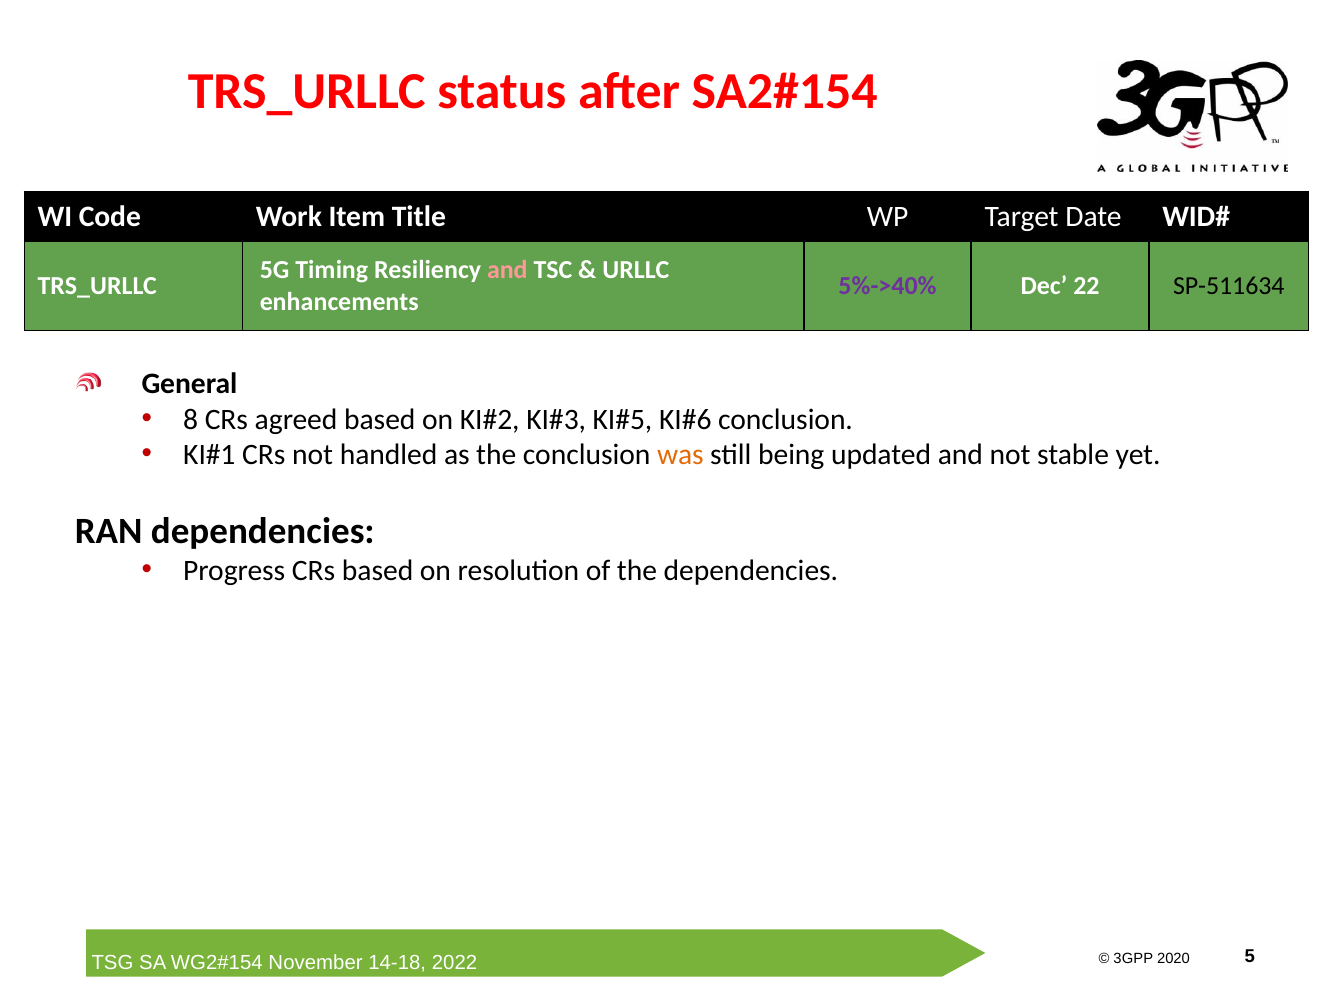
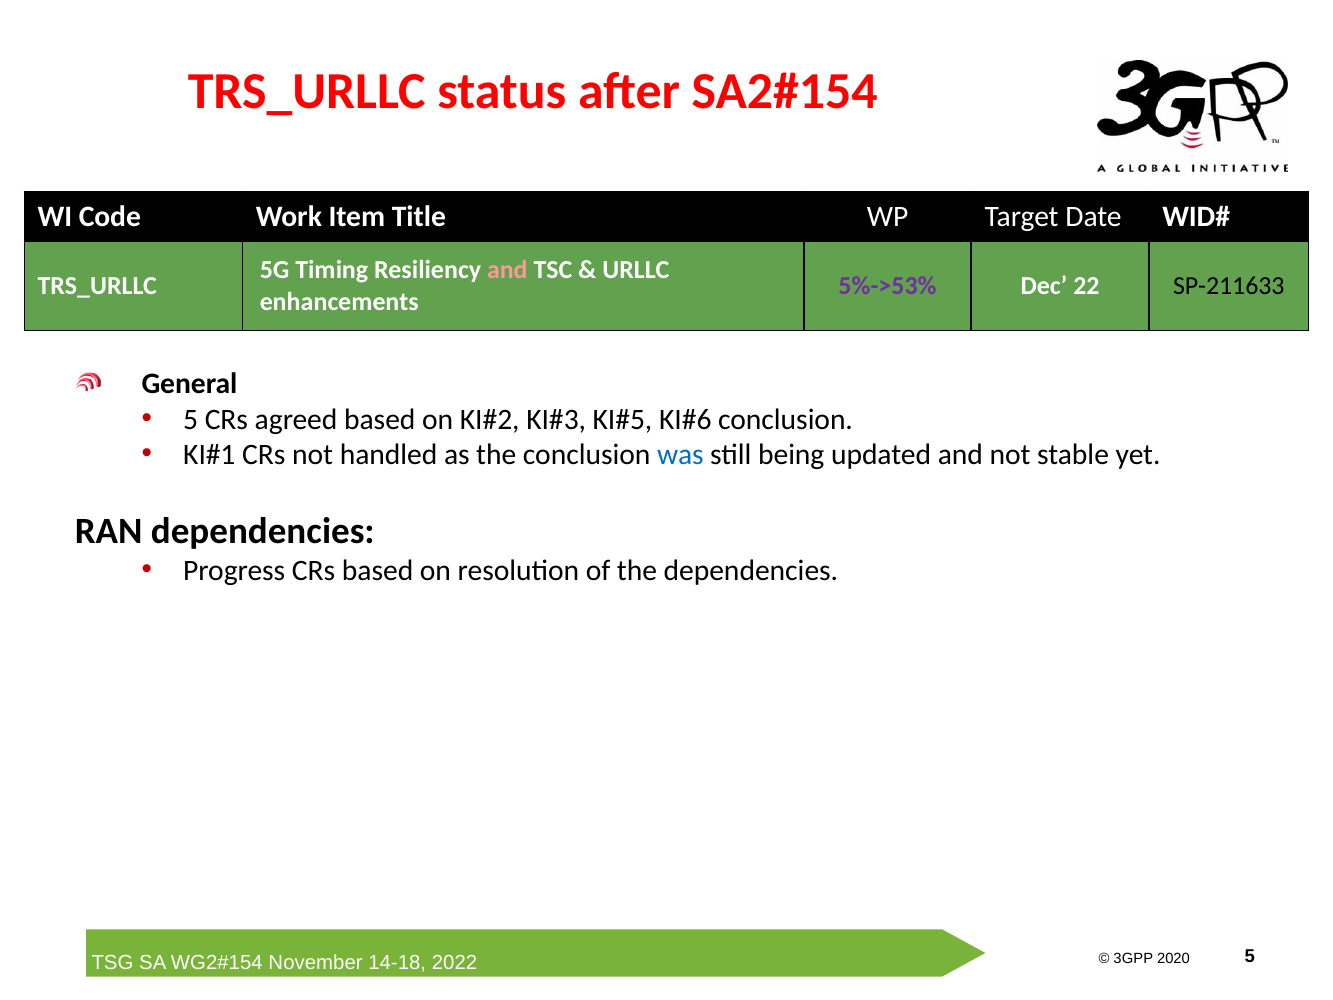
5%->40%: 5%->40% -> 5%->53%
SP-511634: SP-511634 -> SP-211633
8 at (191, 419): 8 -> 5
was colour: orange -> blue
